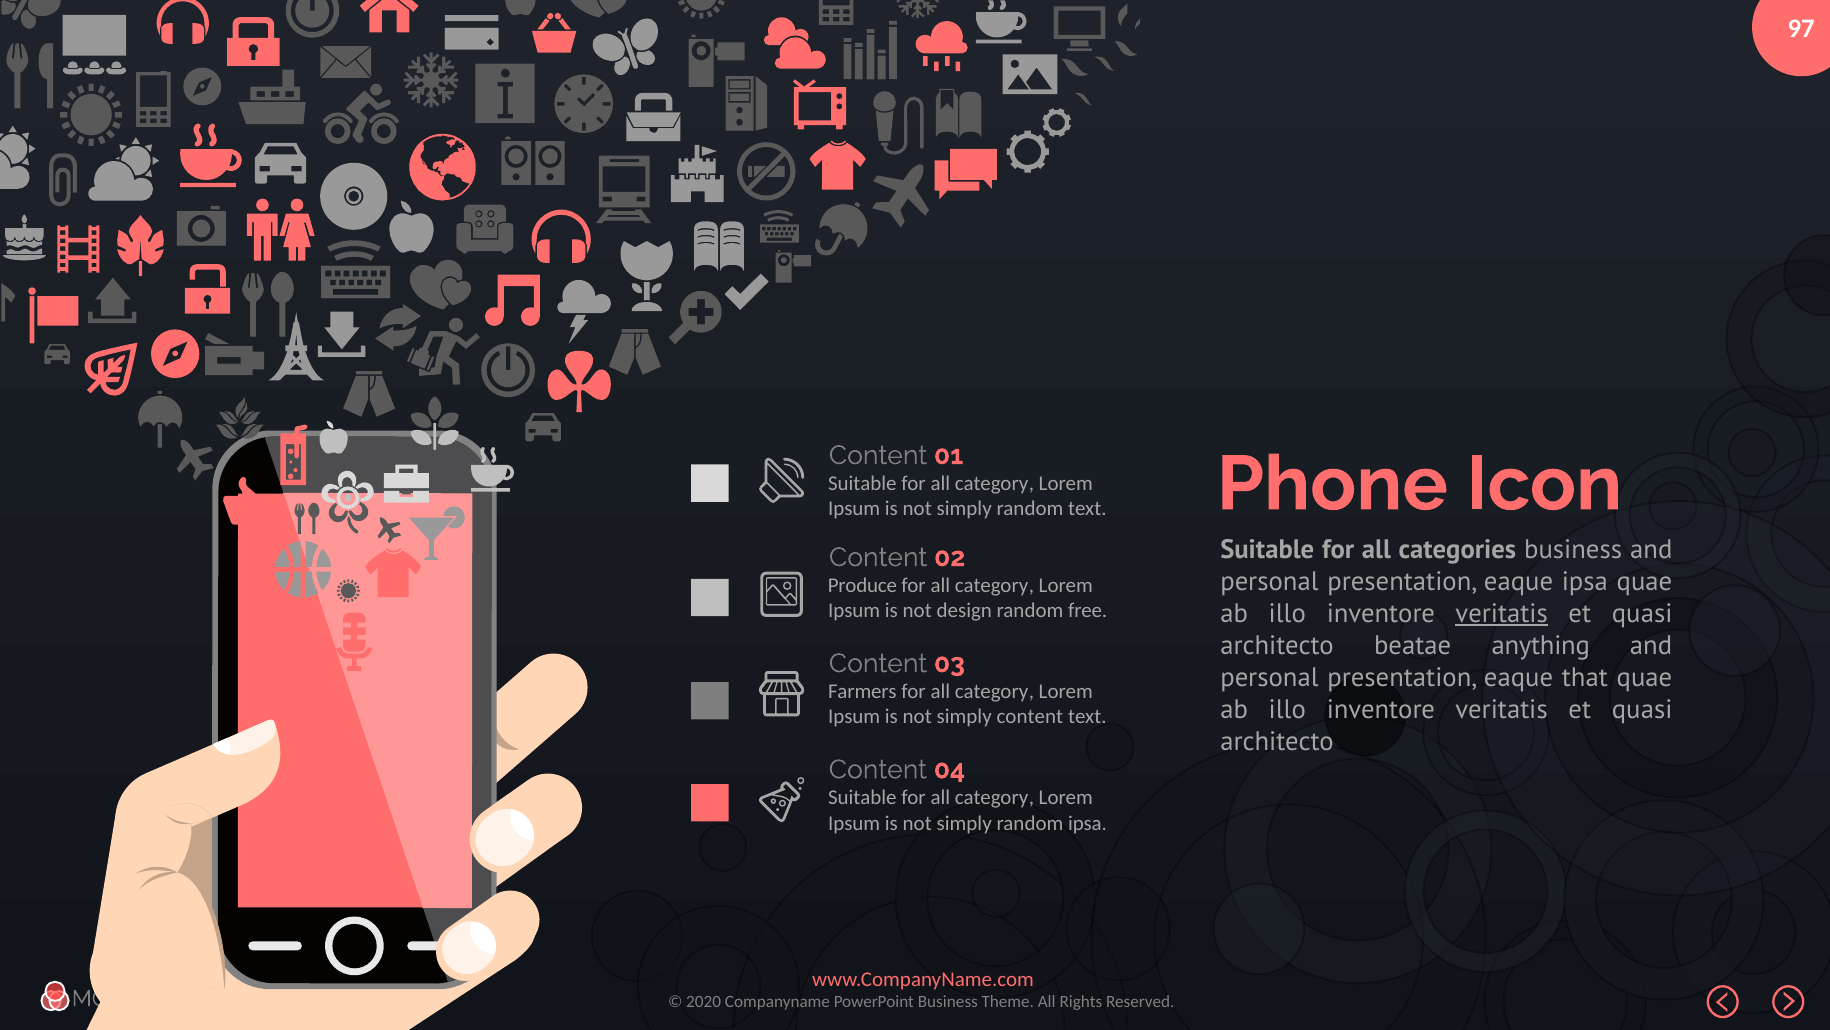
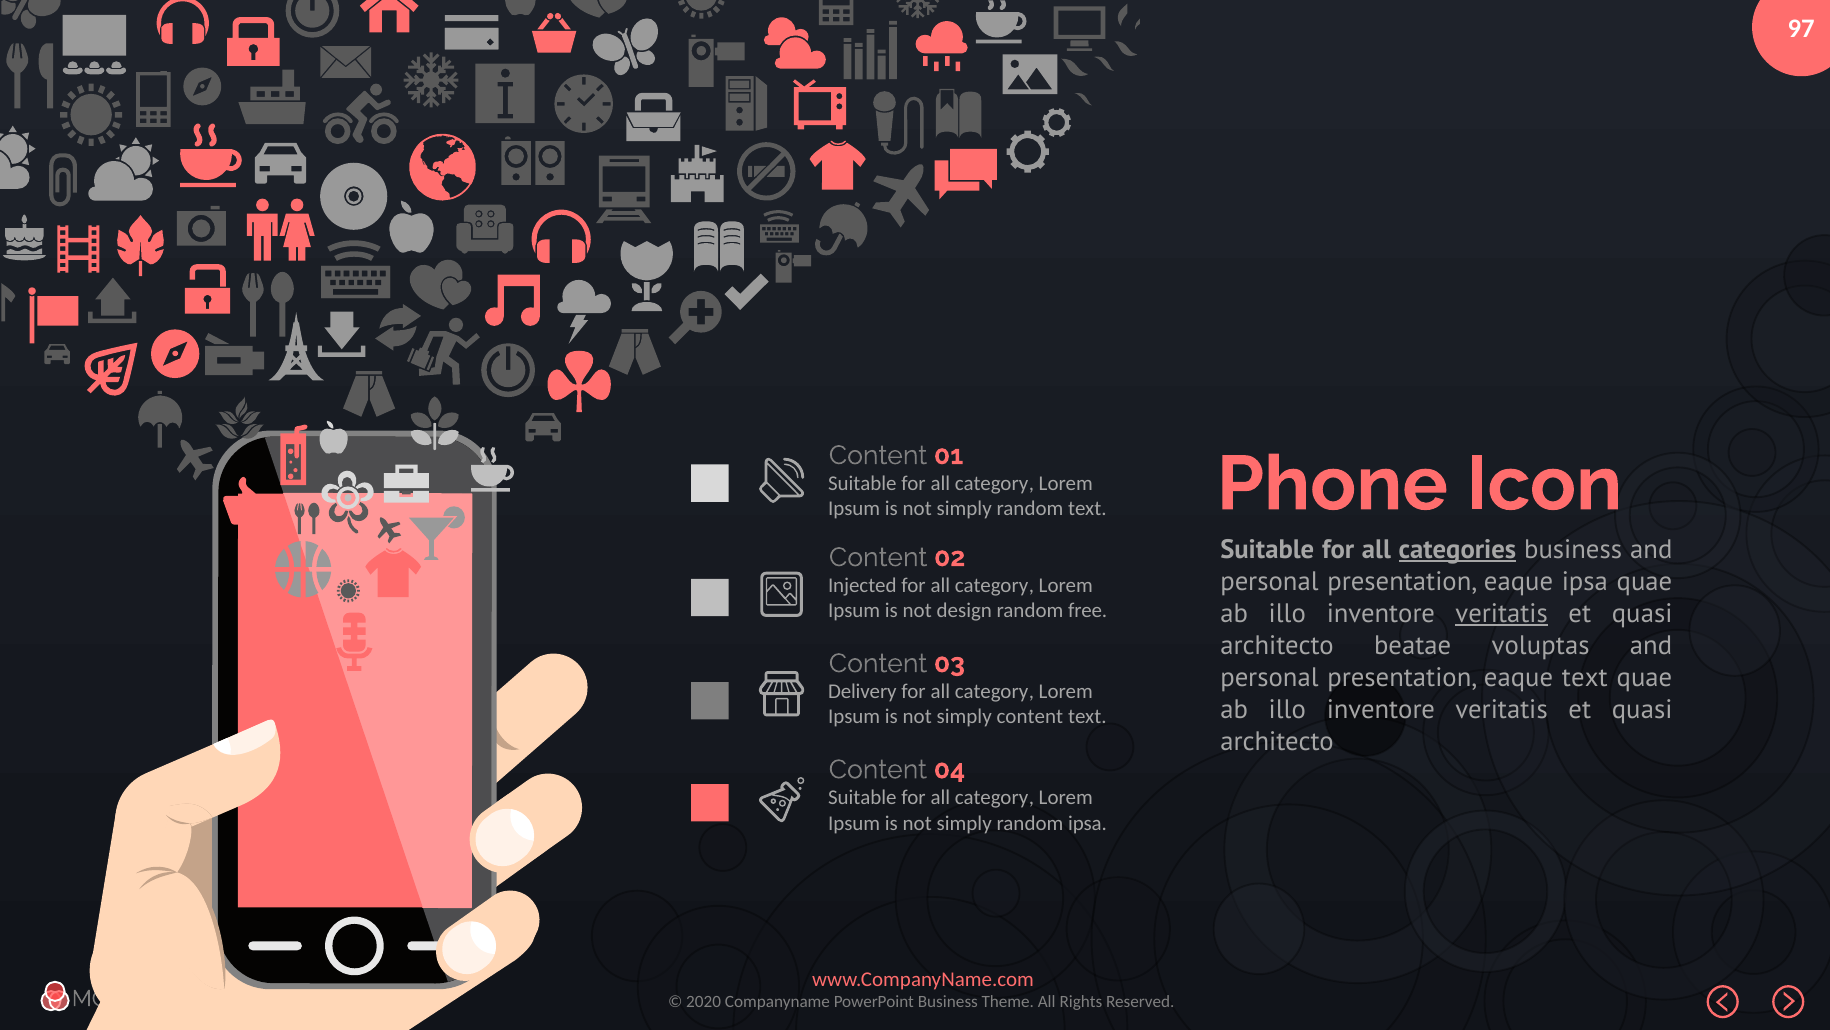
categories underline: none -> present
Produce: Produce -> Injected
anything: anything -> voluptas
eaque that: that -> text
Farmers: Farmers -> Delivery
